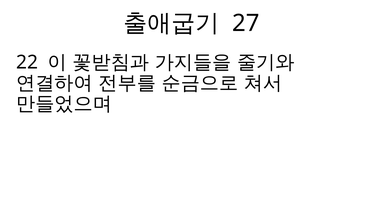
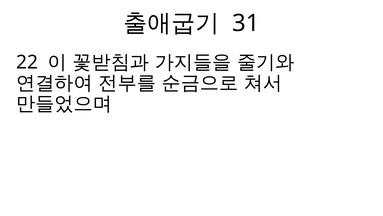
27: 27 -> 31
